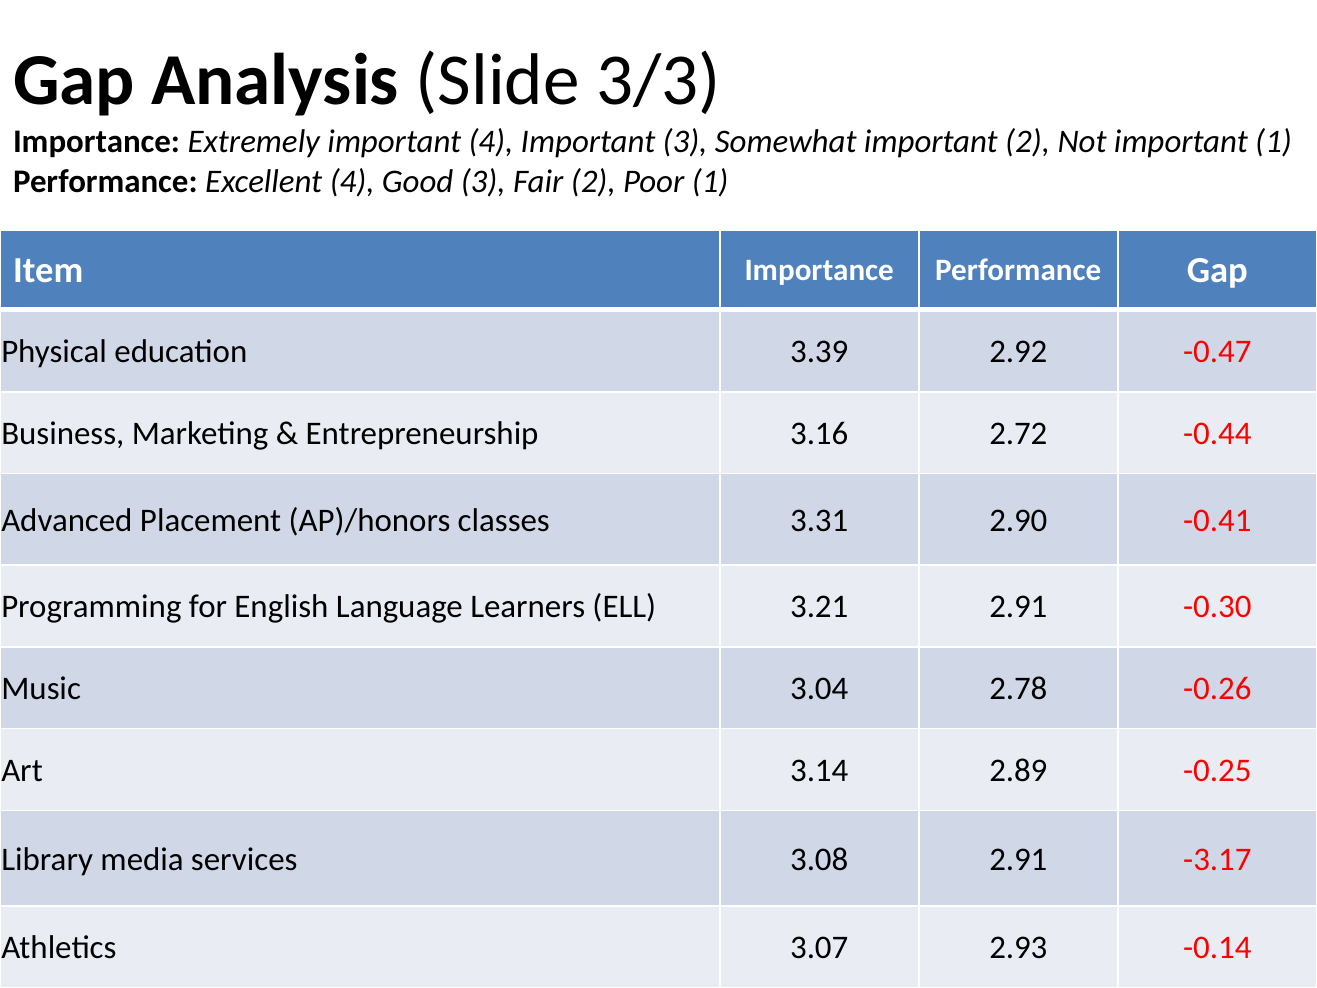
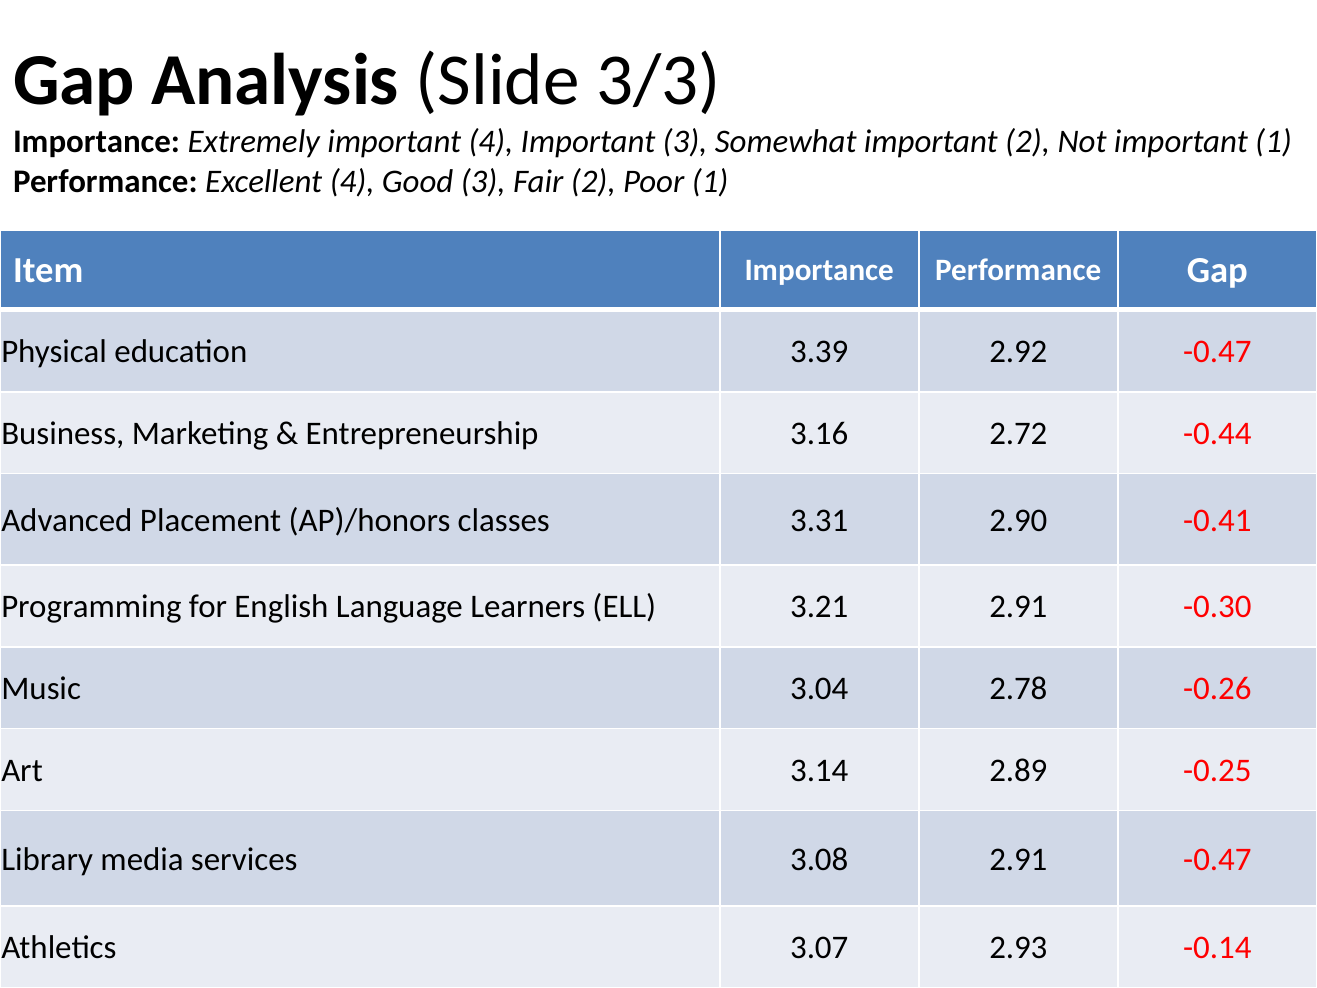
2.91 -3.17: -3.17 -> -0.47
